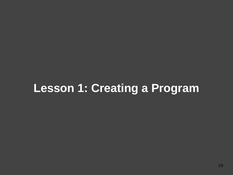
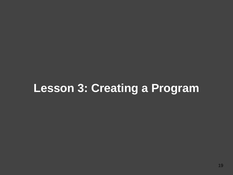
1: 1 -> 3
